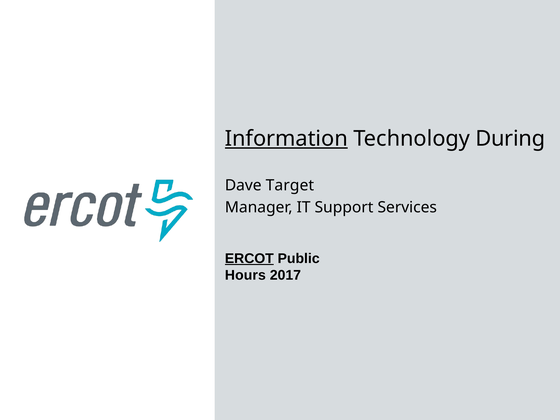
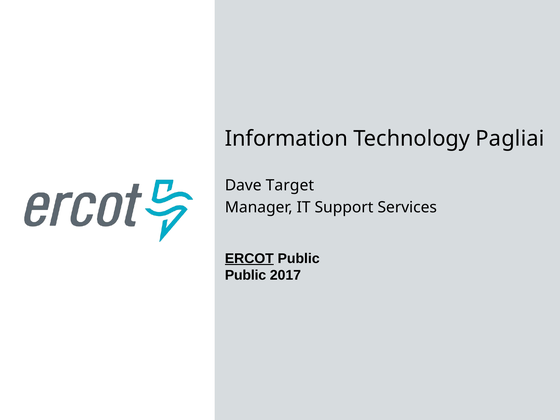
Information underline: present -> none
During: During -> Pagliai
Hours at (245, 275): Hours -> Public
